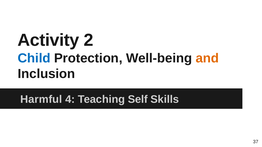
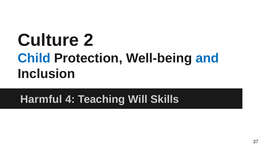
Activity: Activity -> Culture
and colour: orange -> blue
Self: Self -> Will
